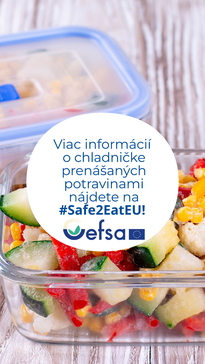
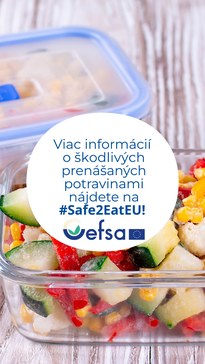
chladničke: chladničke -> škodlivých
